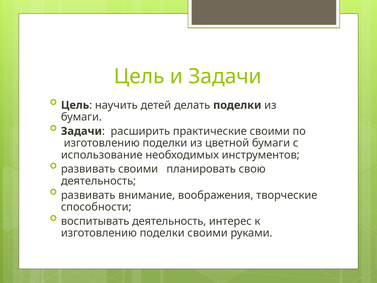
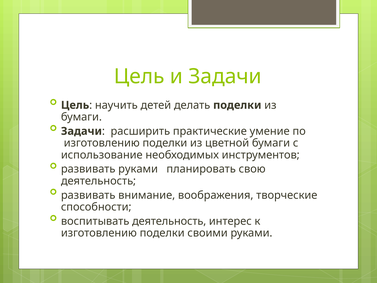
практические своими: своими -> умение
развивать своими: своими -> руками
